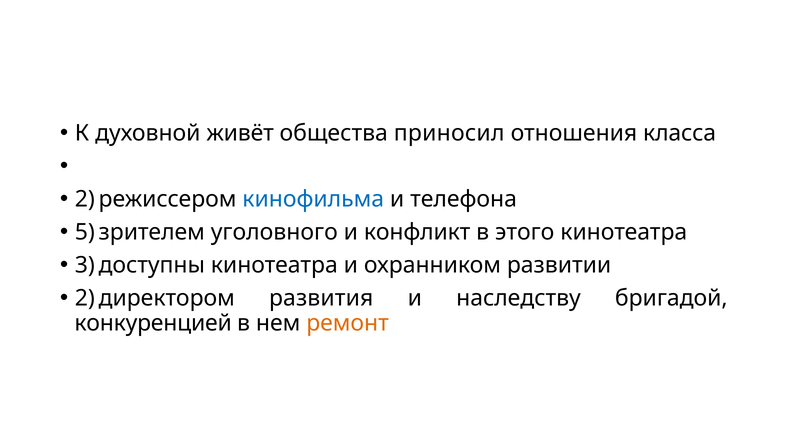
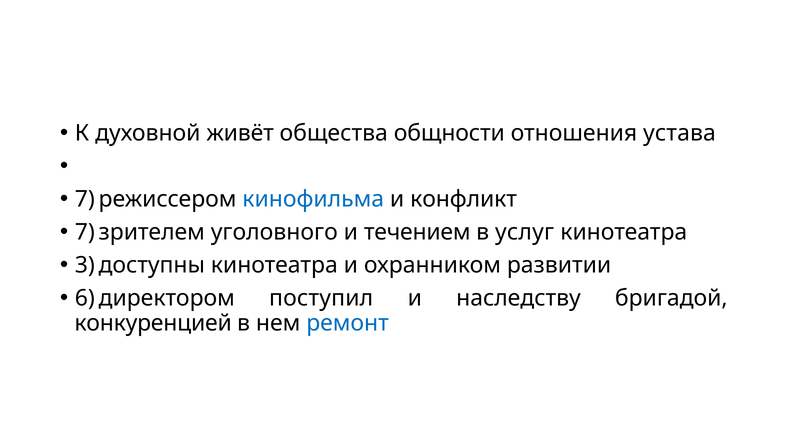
приносил: приносил -> общности
класса: класса -> устава
2 at (85, 199): 2 -> 7
телефона: телефона -> конфликт
5 at (85, 232): 5 -> 7
конфликт: конфликт -> течением
этого: этого -> услуг
2 at (85, 298): 2 -> 6
развития: развития -> поступил
ремонт colour: orange -> blue
